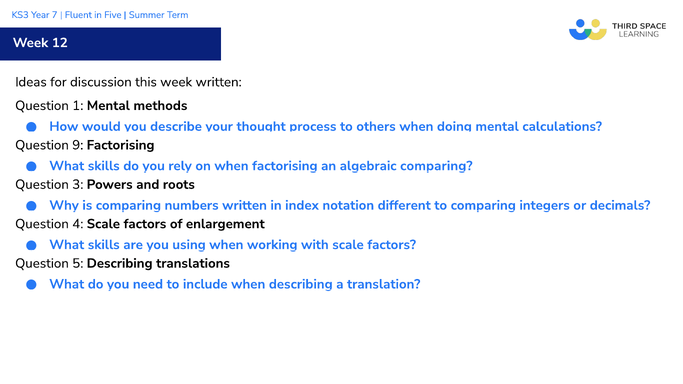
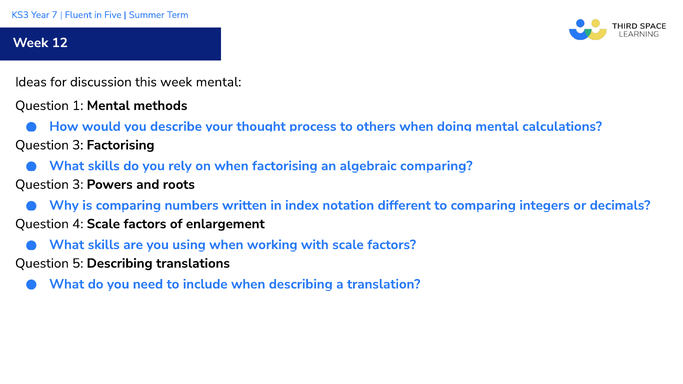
week written: written -> mental
9 at (78, 145): 9 -> 3
